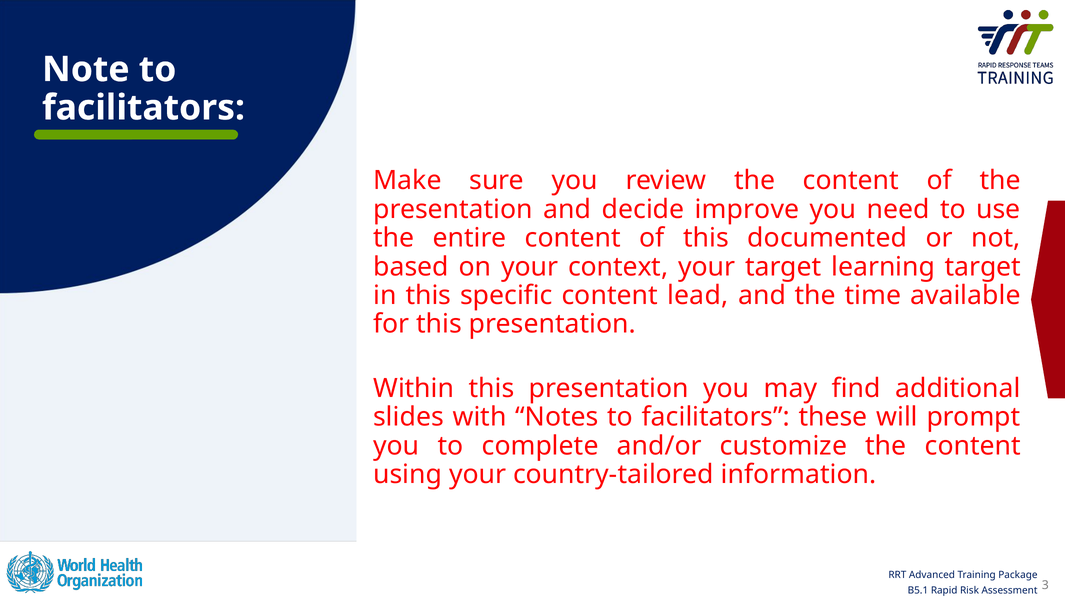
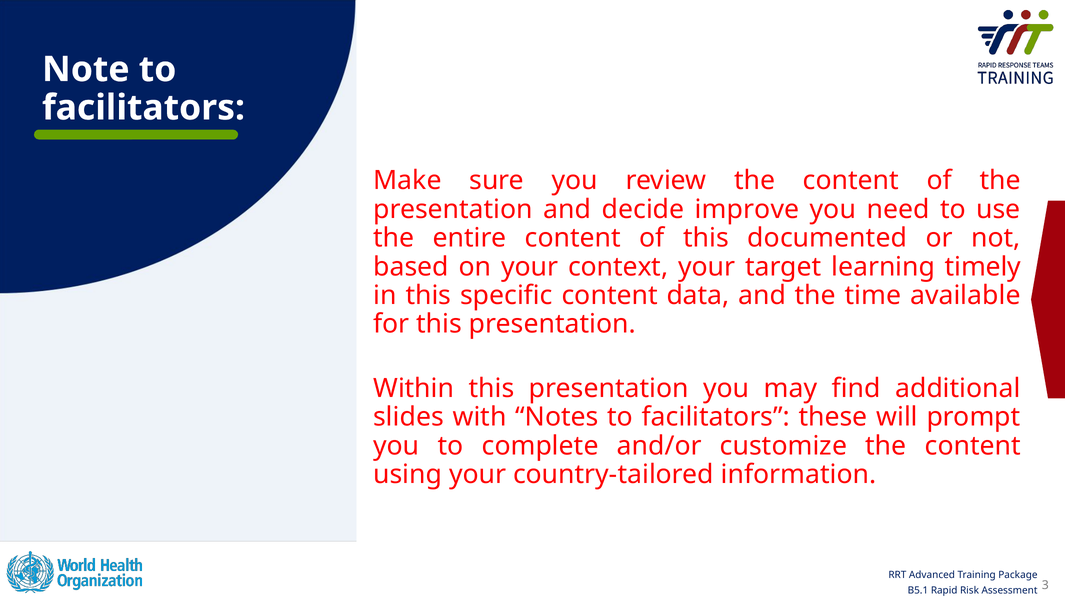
learning target: target -> timely
lead: lead -> data
